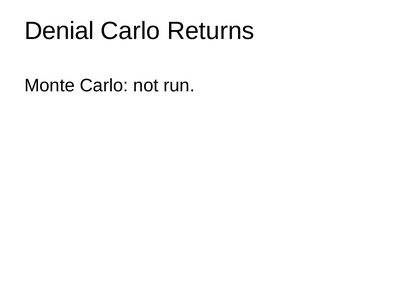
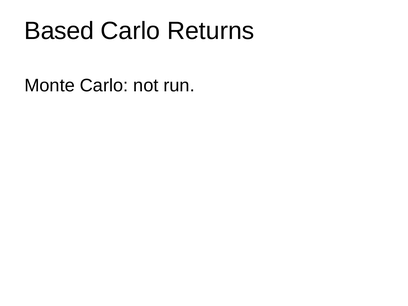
Denial: Denial -> Based
